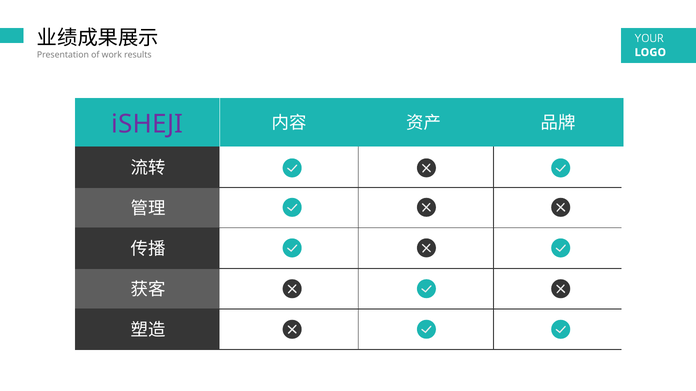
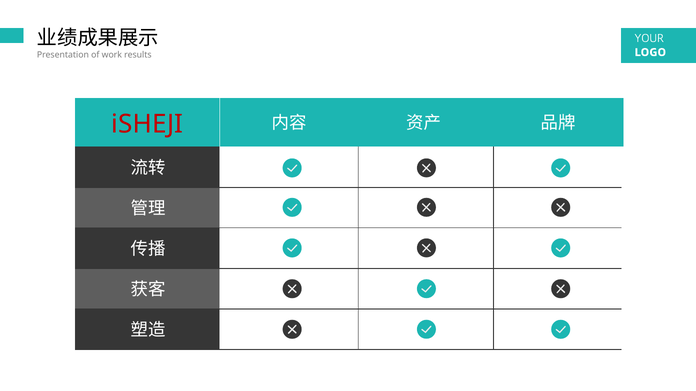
iSHEJI colour: purple -> red
